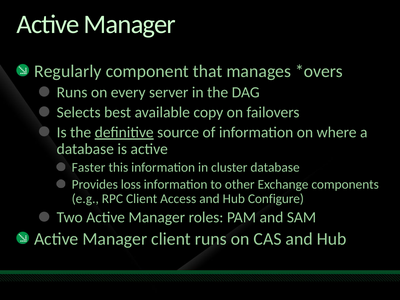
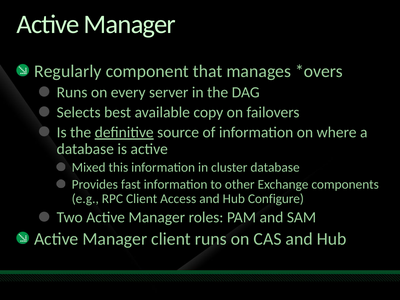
Faster: Faster -> Mixed
loss: loss -> fast
